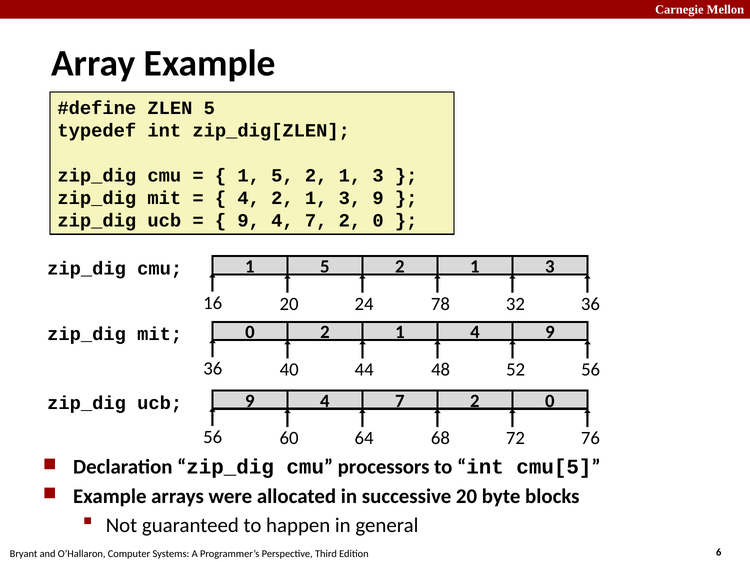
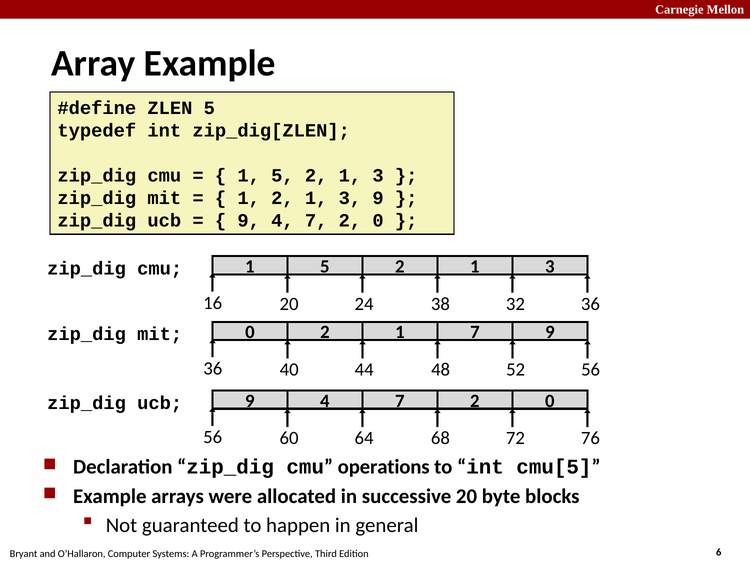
4 at (249, 198): 4 -> 1
78: 78 -> 38
1 4: 4 -> 7
processors: processors -> operations
